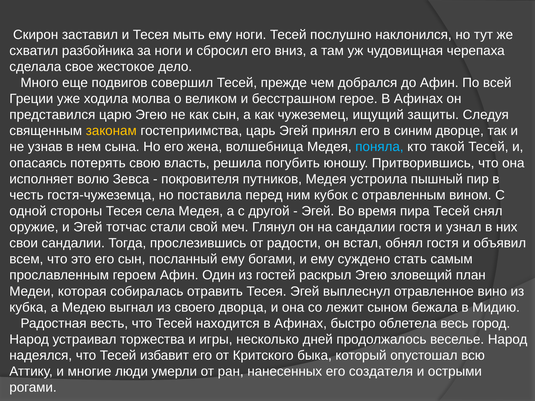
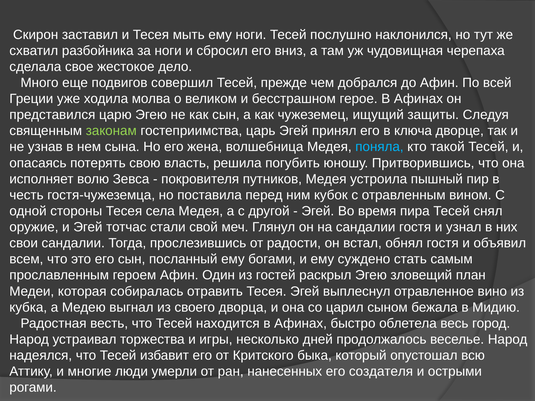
законам colour: yellow -> light green
синим: синим -> ключа
лежит: лежит -> царил
